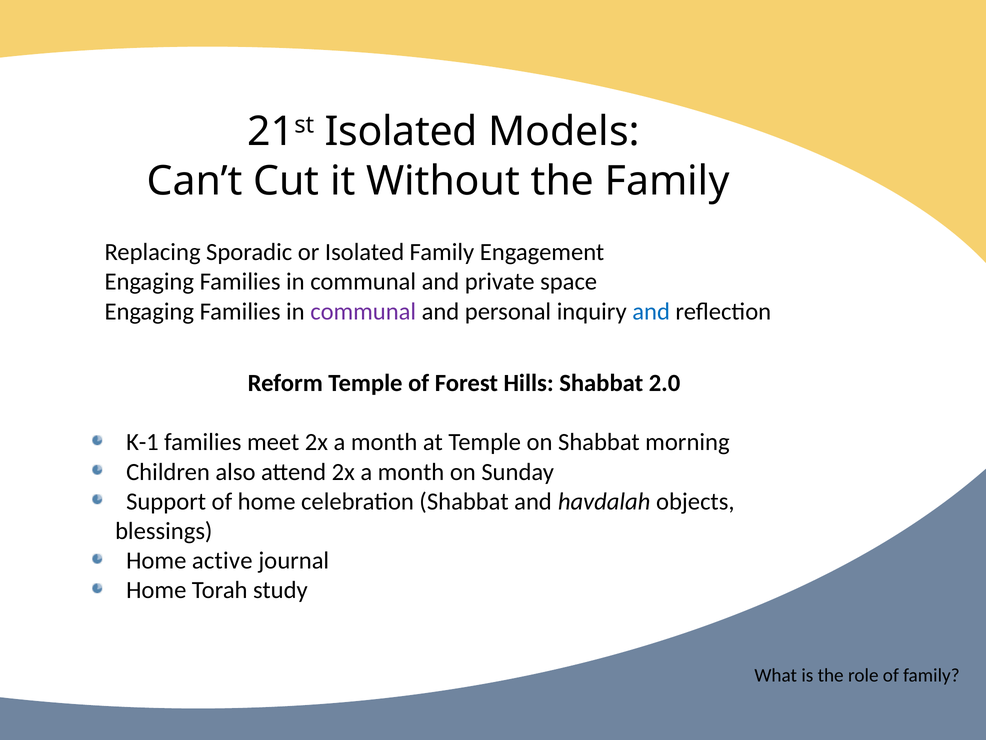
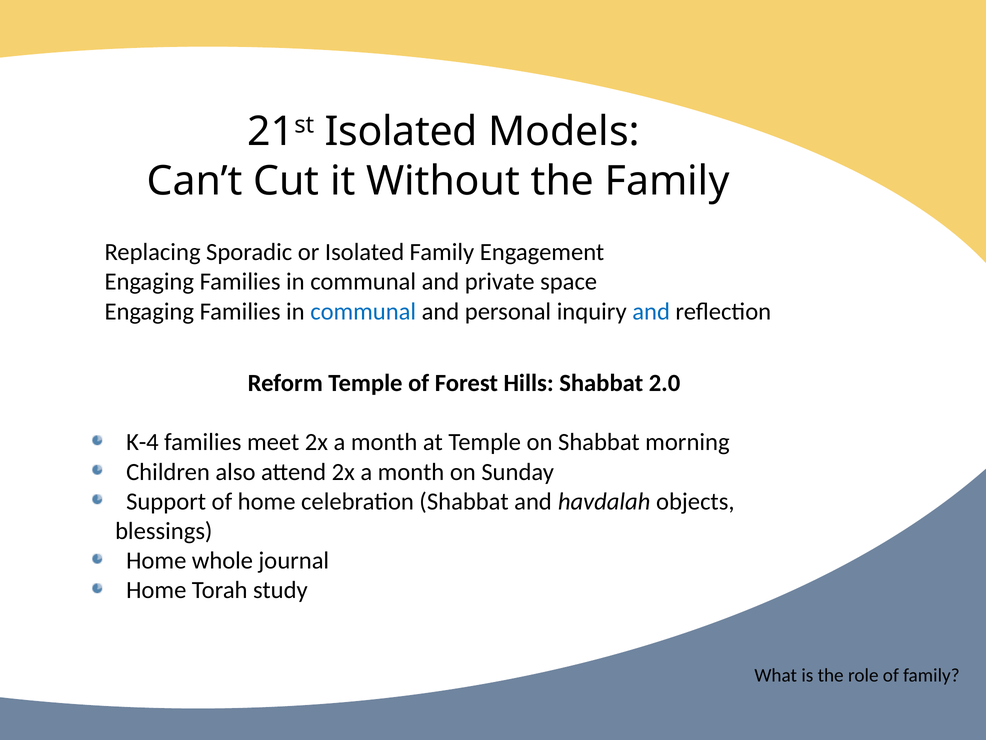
communal at (363, 311) colour: purple -> blue
K-1: K-1 -> K-4
active: active -> whole
